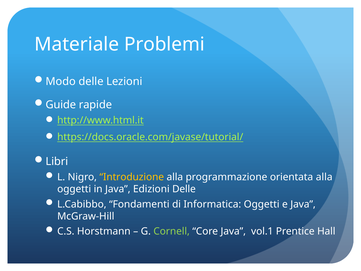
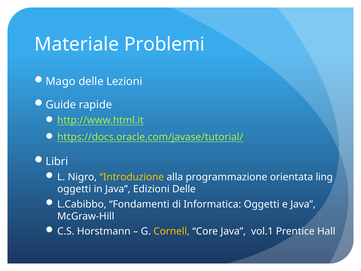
Modo: Modo -> Mago
orientata alla: alla -> ling
Cornell colour: light green -> yellow
